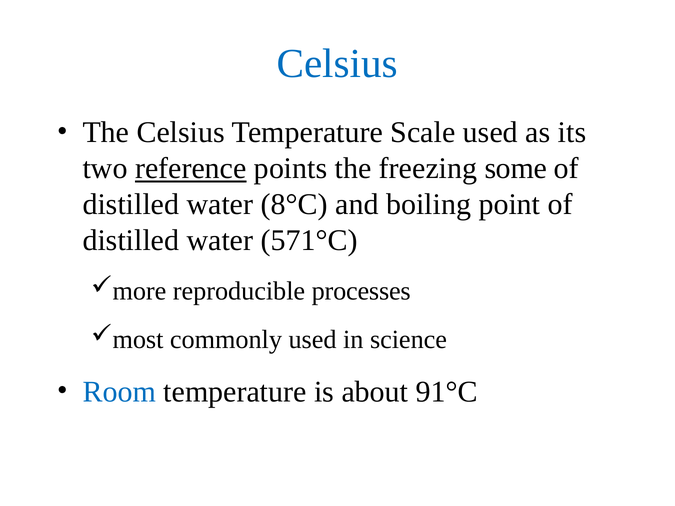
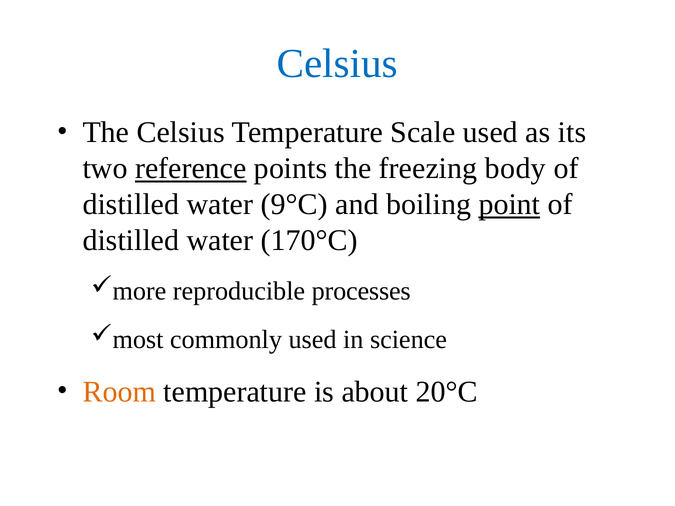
some: some -> body
8°C: 8°C -> 9°C
point underline: none -> present
571°C: 571°C -> 170°C
Room colour: blue -> orange
91°C: 91°C -> 20°C
